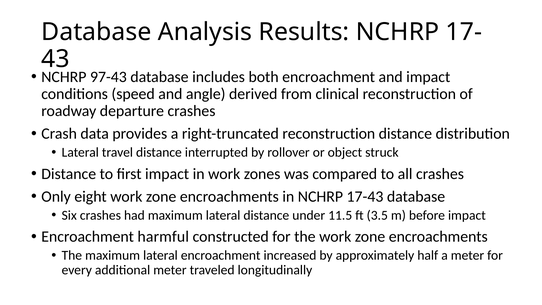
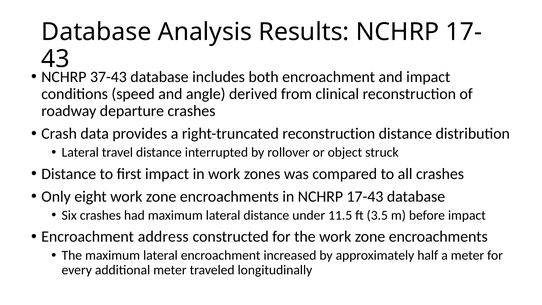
97-43: 97-43 -> 37-43
harmful: harmful -> address
